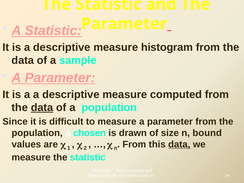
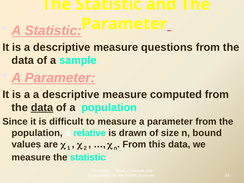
histogram: histogram -> questions
chosen: chosen -> relative
data at (179, 144) underline: present -> none
